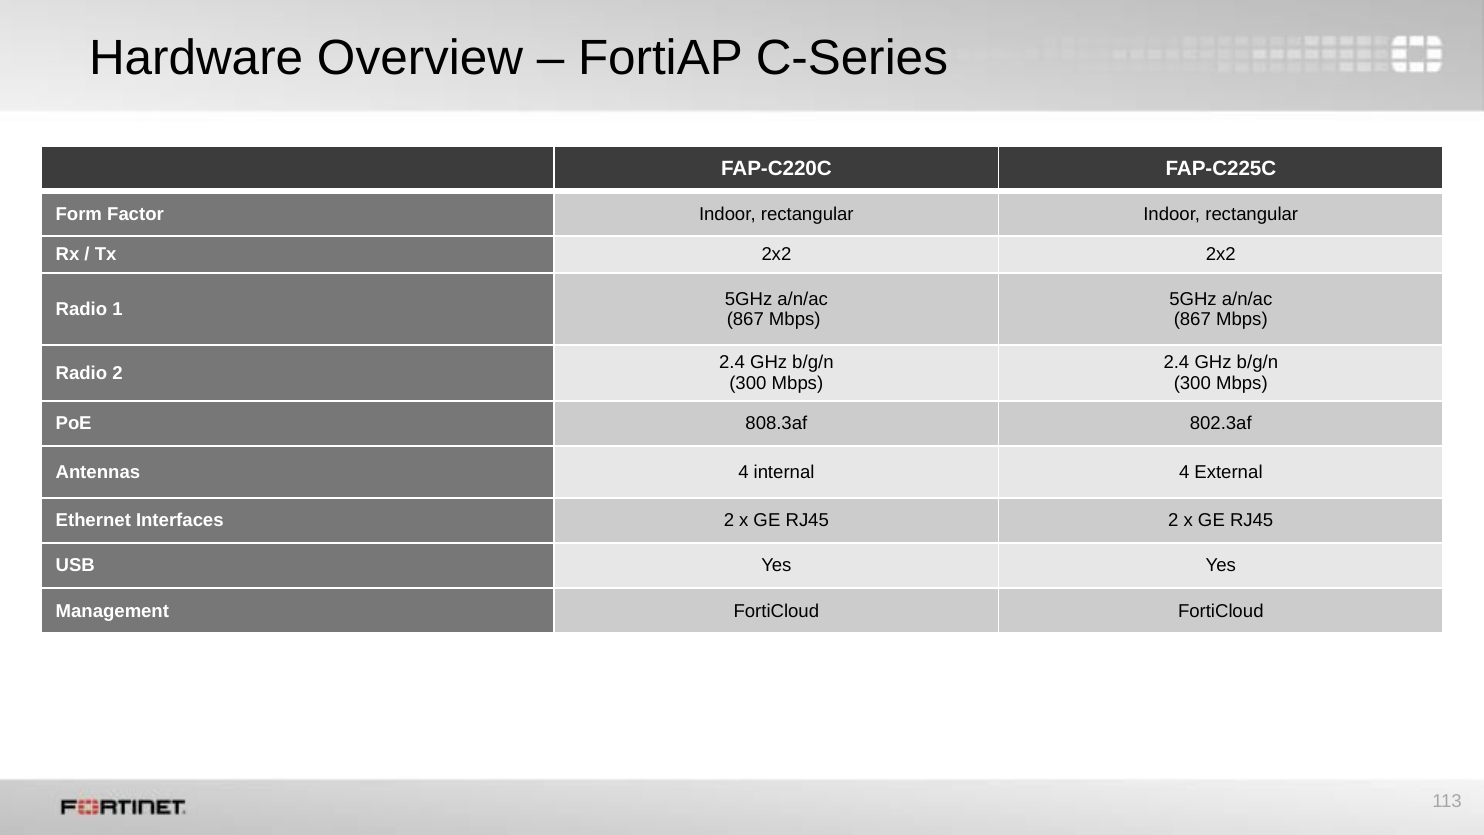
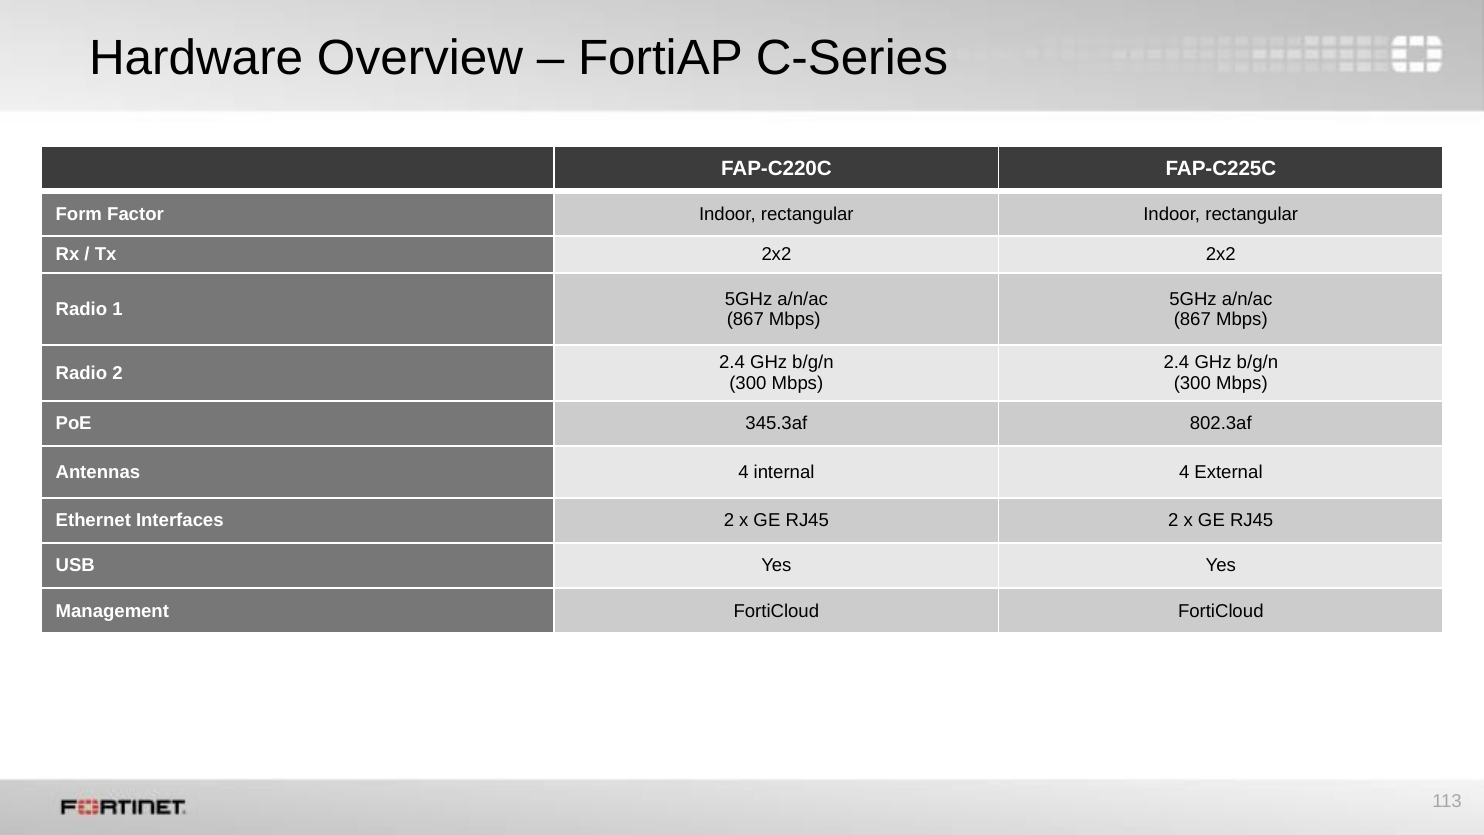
808.3af: 808.3af -> 345.3af
